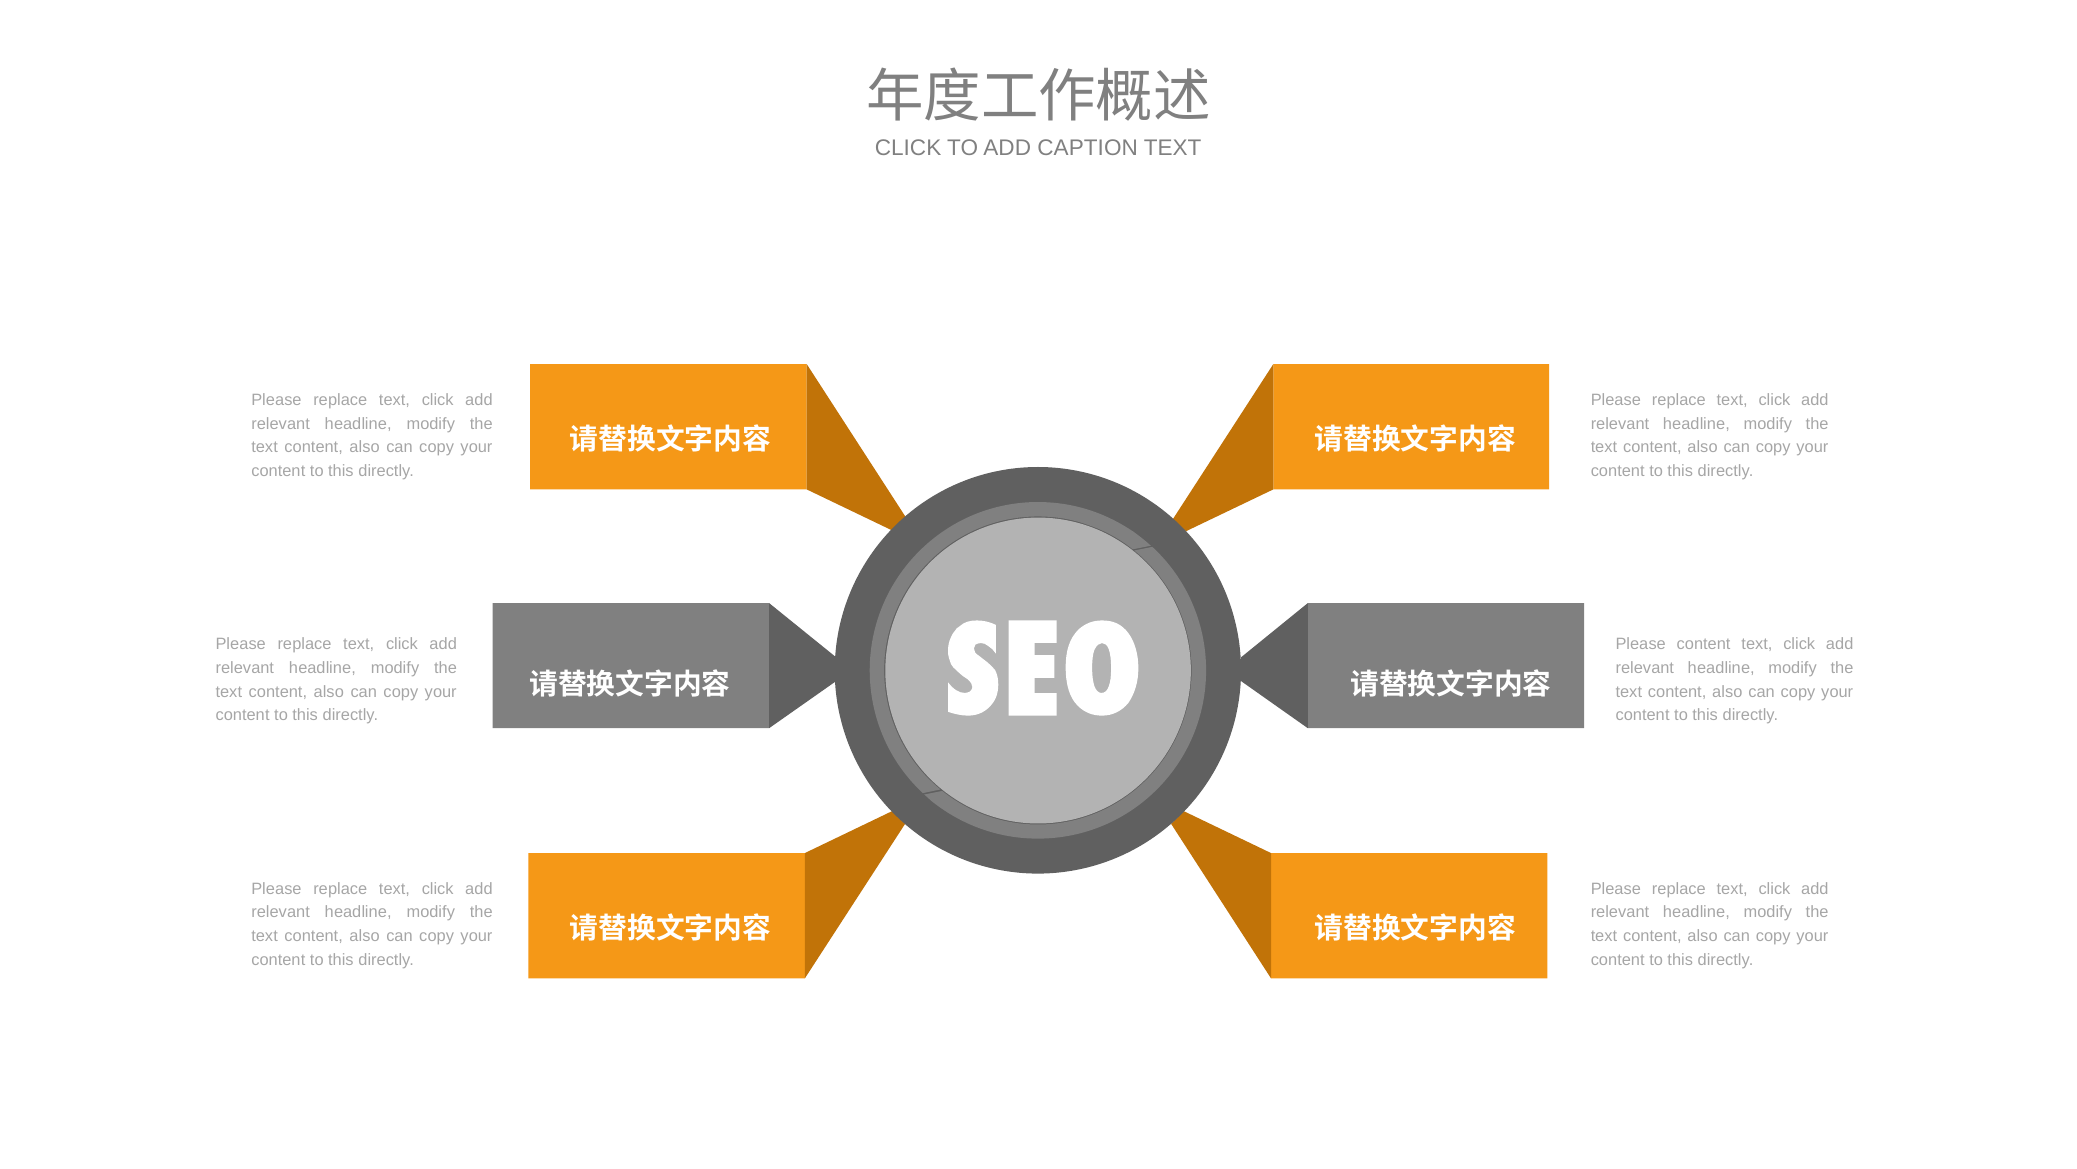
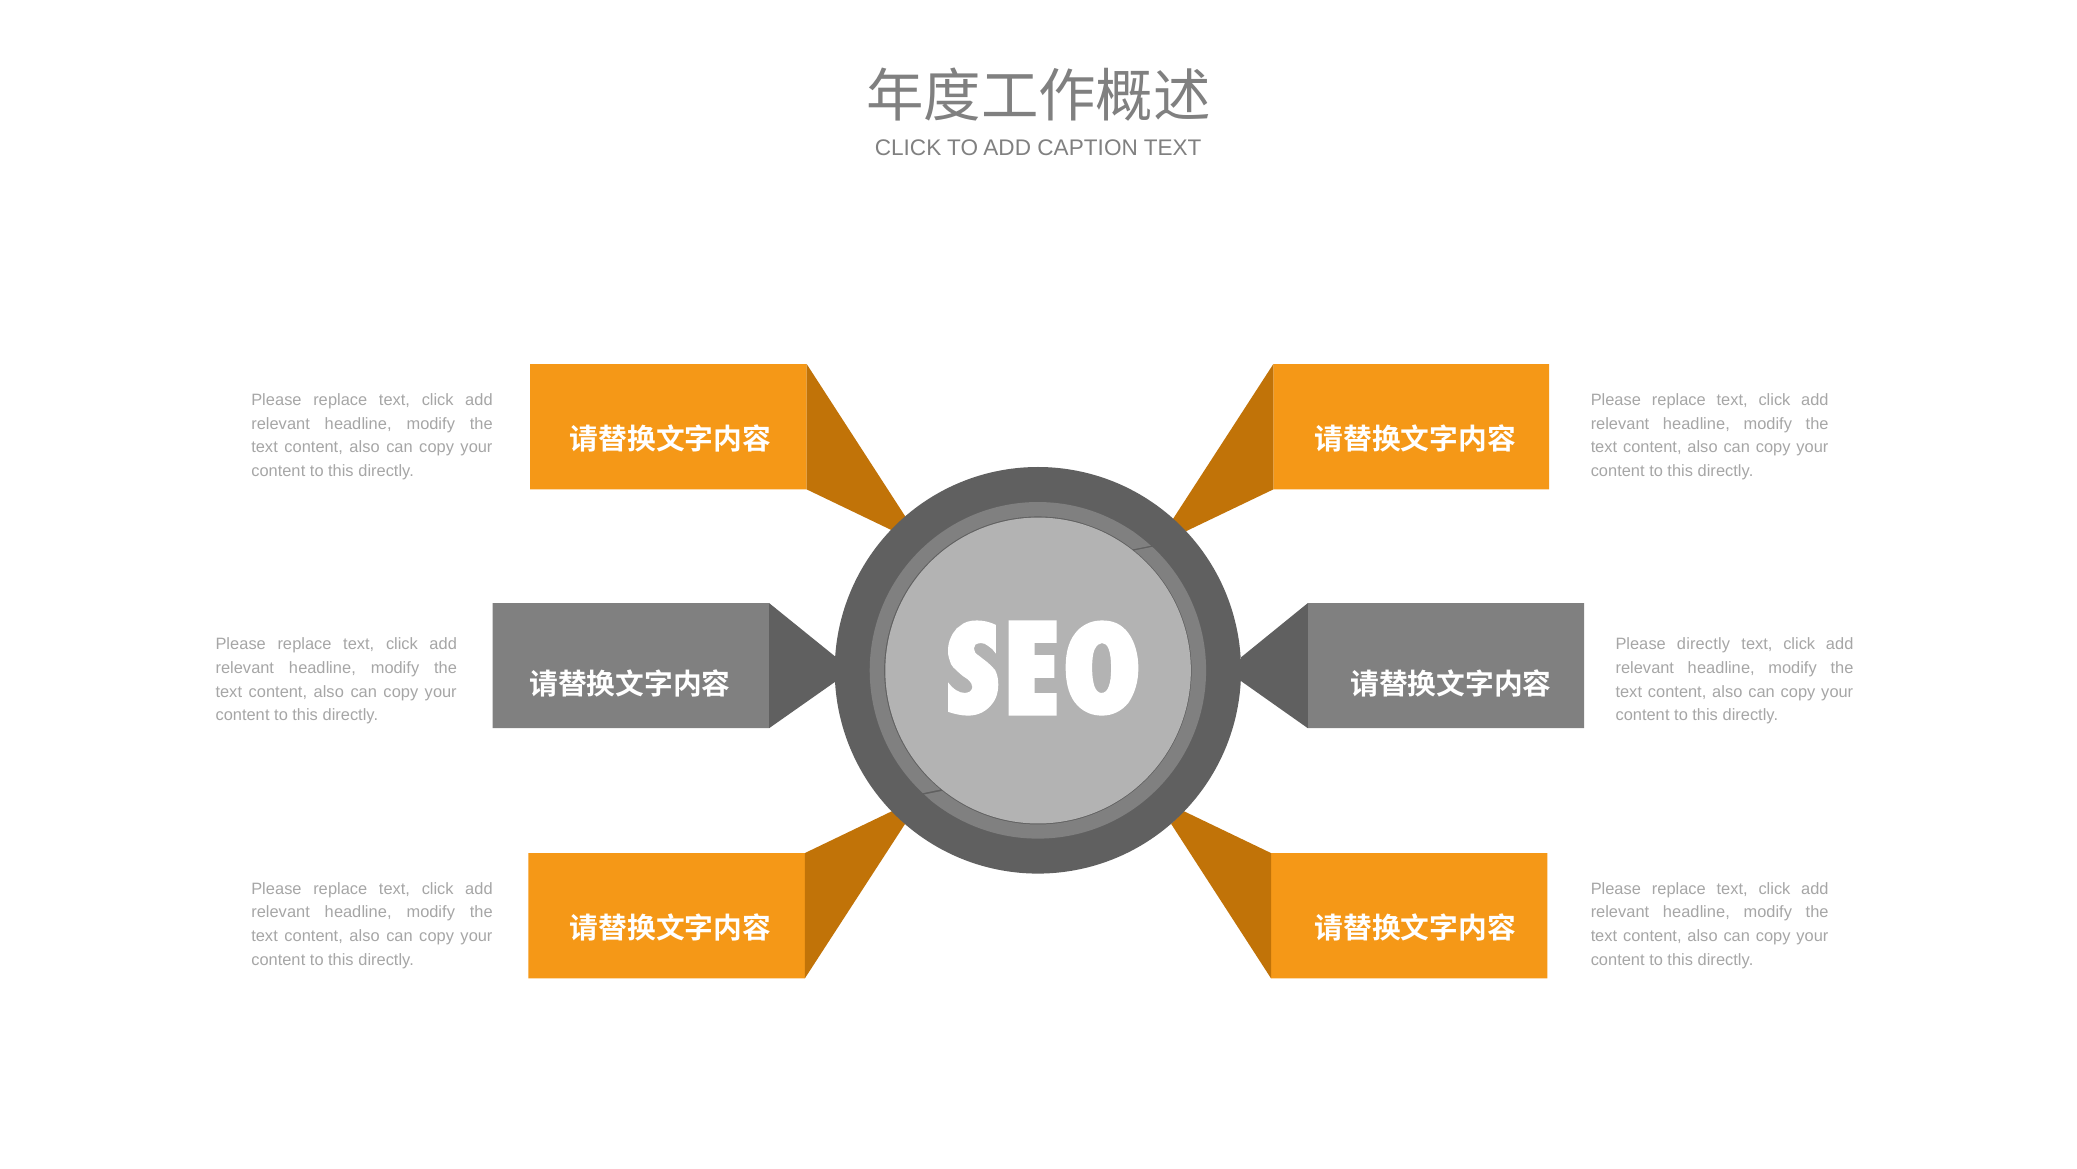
Please content: content -> directly
